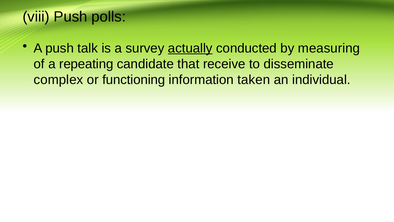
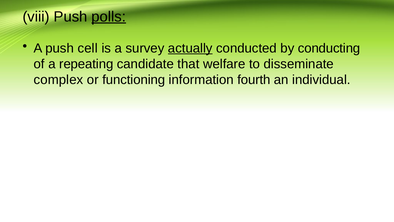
polls underline: none -> present
talk: talk -> cell
measuring: measuring -> conducting
receive: receive -> welfare
taken: taken -> fourth
